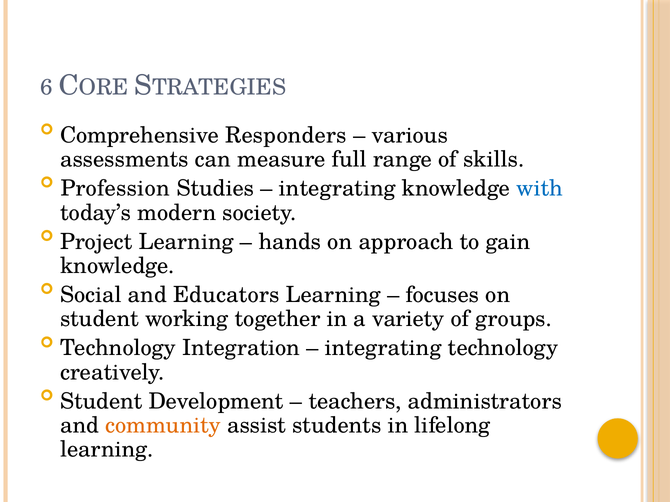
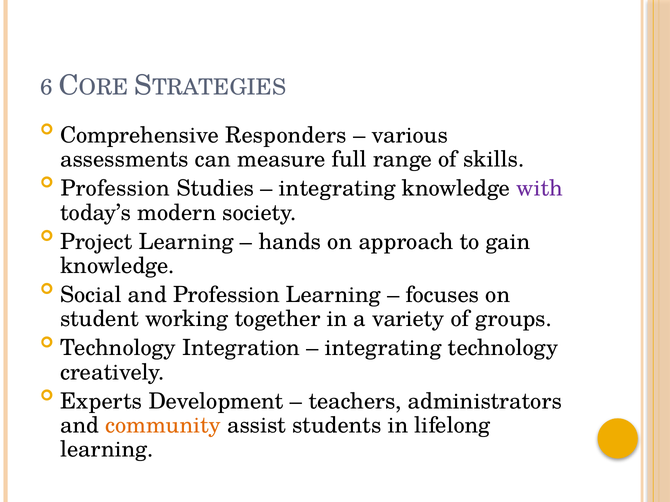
with colour: blue -> purple
and Educators: Educators -> Profession
Student at (101, 402): Student -> Experts
